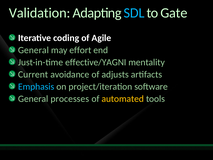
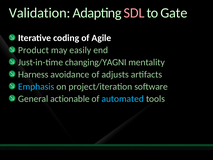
SDL colour: light blue -> pink
General at (34, 50): General -> Product
effort: effort -> easily
effective/YAGNI: effective/YAGNI -> changing/YAGNI
Current: Current -> Harness
processes: processes -> actionable
automated colour: yellow -> light blue
